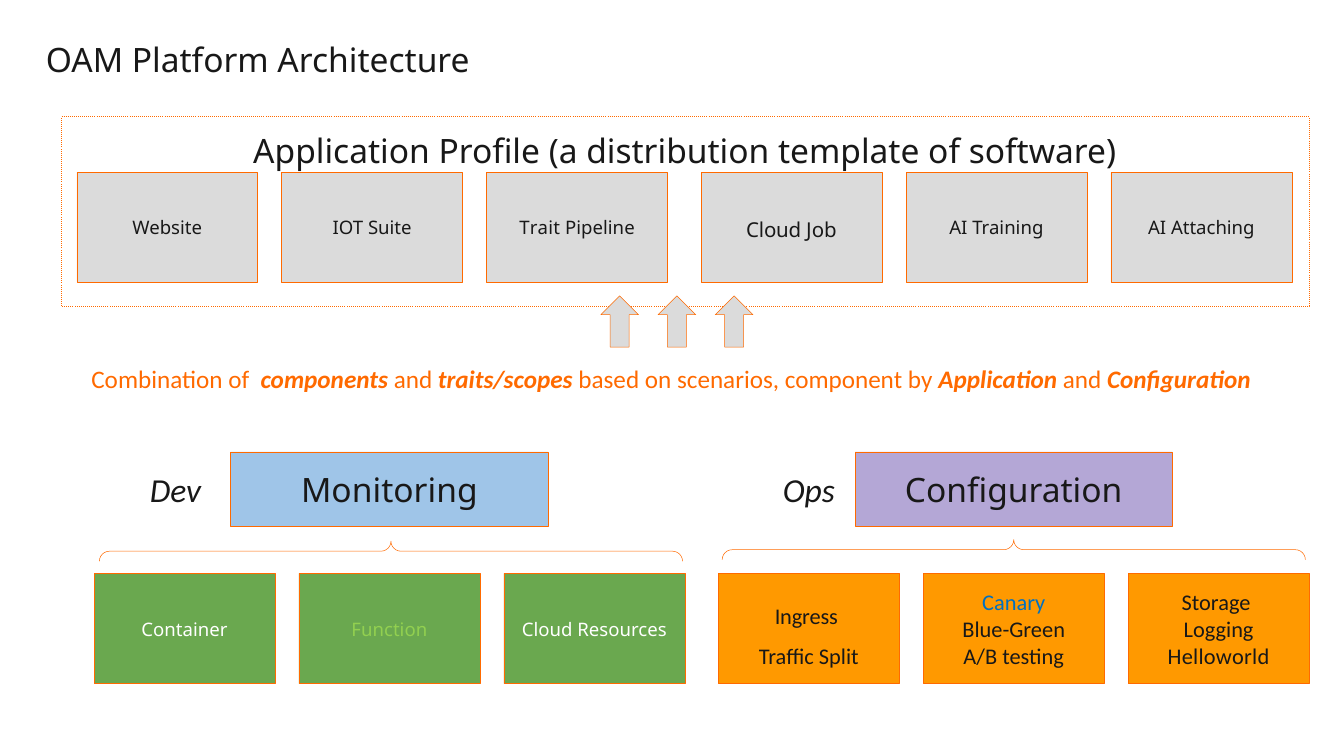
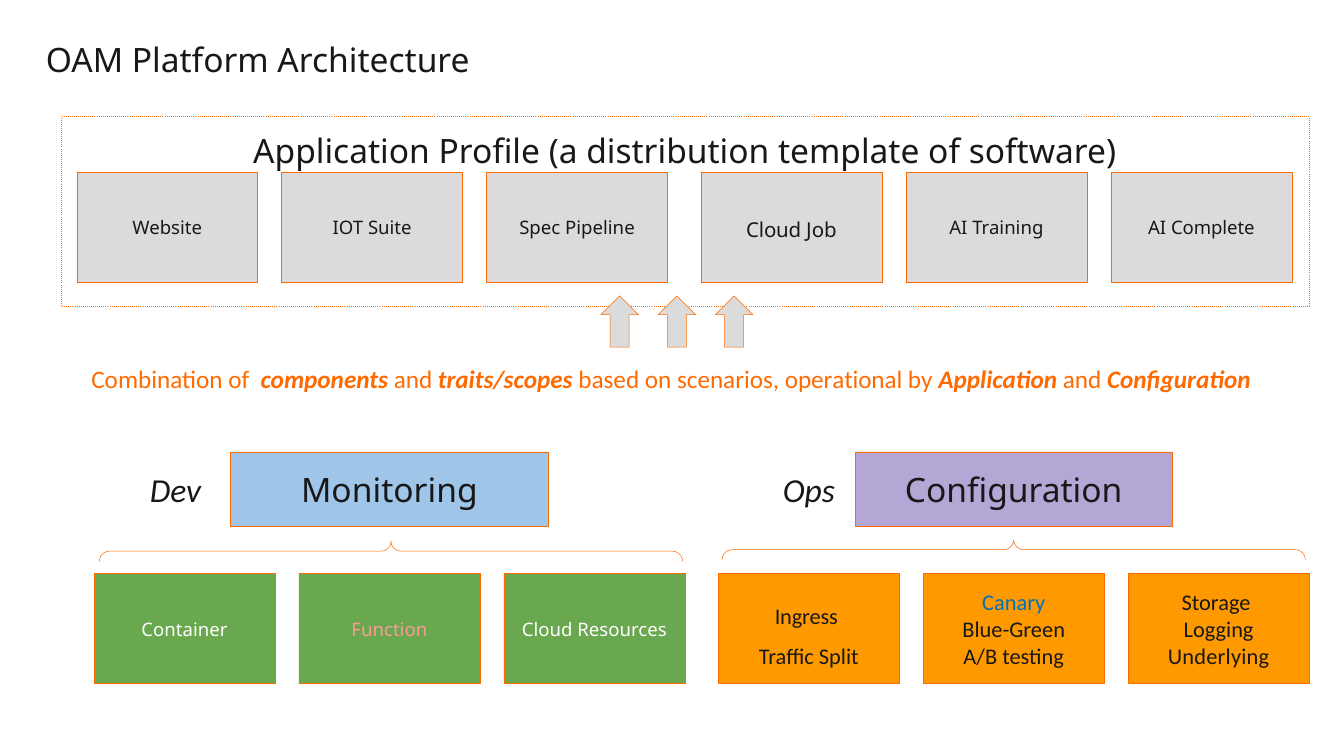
Trait: Trait -> Spec
Attaching: Attaching -> Complete
component: component -> operational
Function colour: light green -> pink
Helloworld: Helloworld -> Underlying
